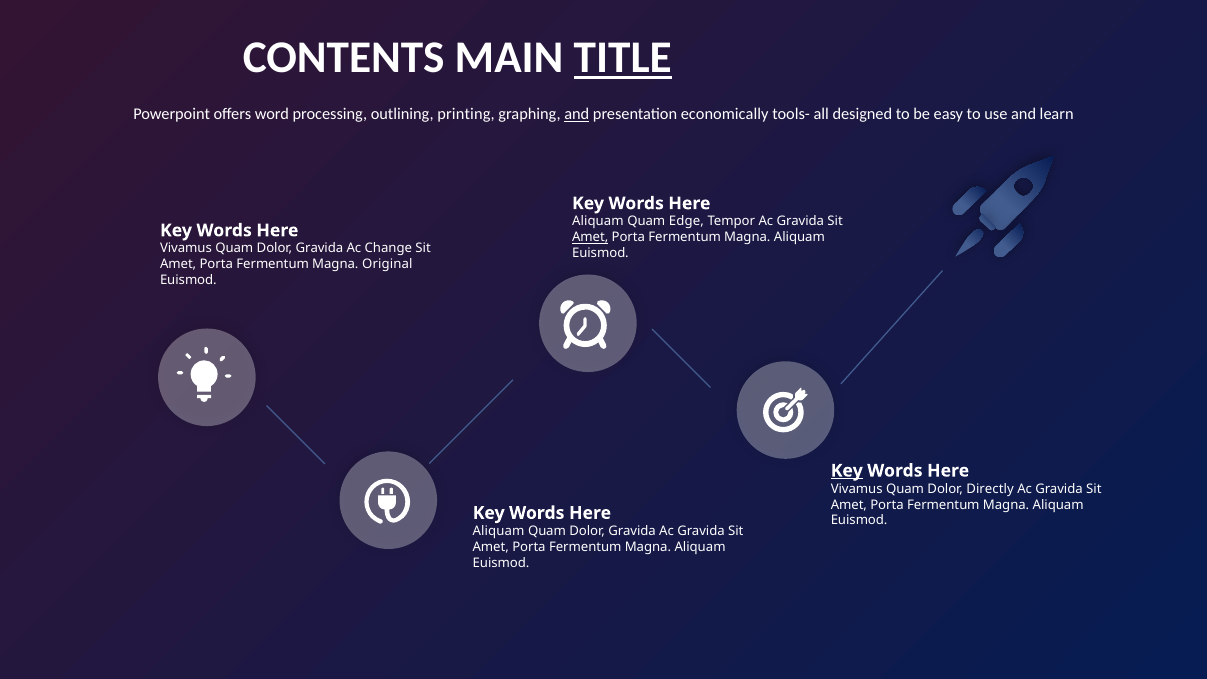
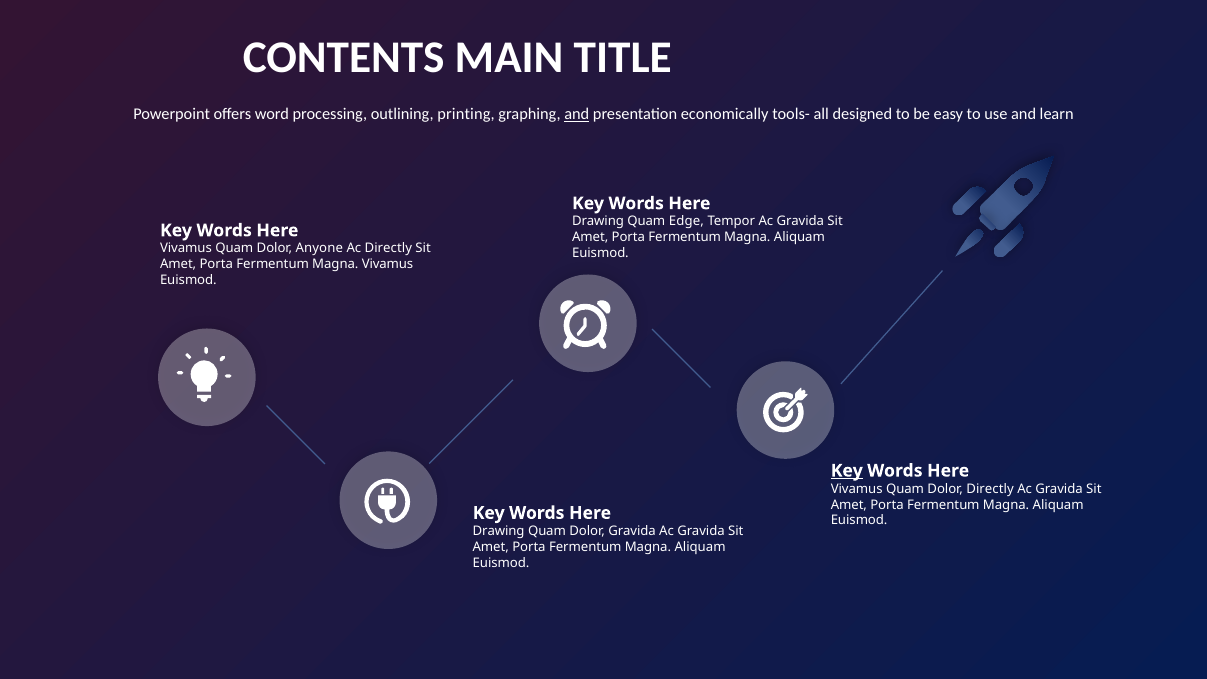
TITLE underline: present -> none
Aliquam at (598, 222): Aliquam -> Drawing
Amet at (590, 237) underline: present -> none
Vivamus Quam Dolor Gravida: Gravida -> Anyone
Ac Change: Change -> Directly
Magna Original: Original -> Vivamus
Aliquam at (499, 531): Aliquam -> Drawing
